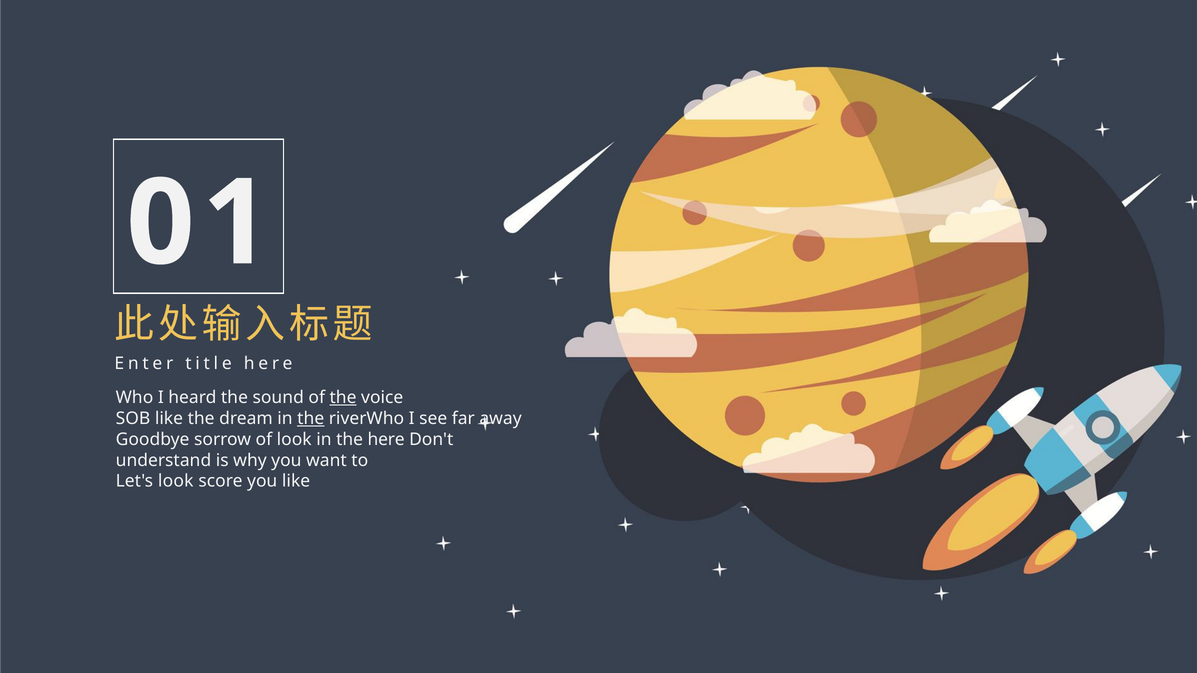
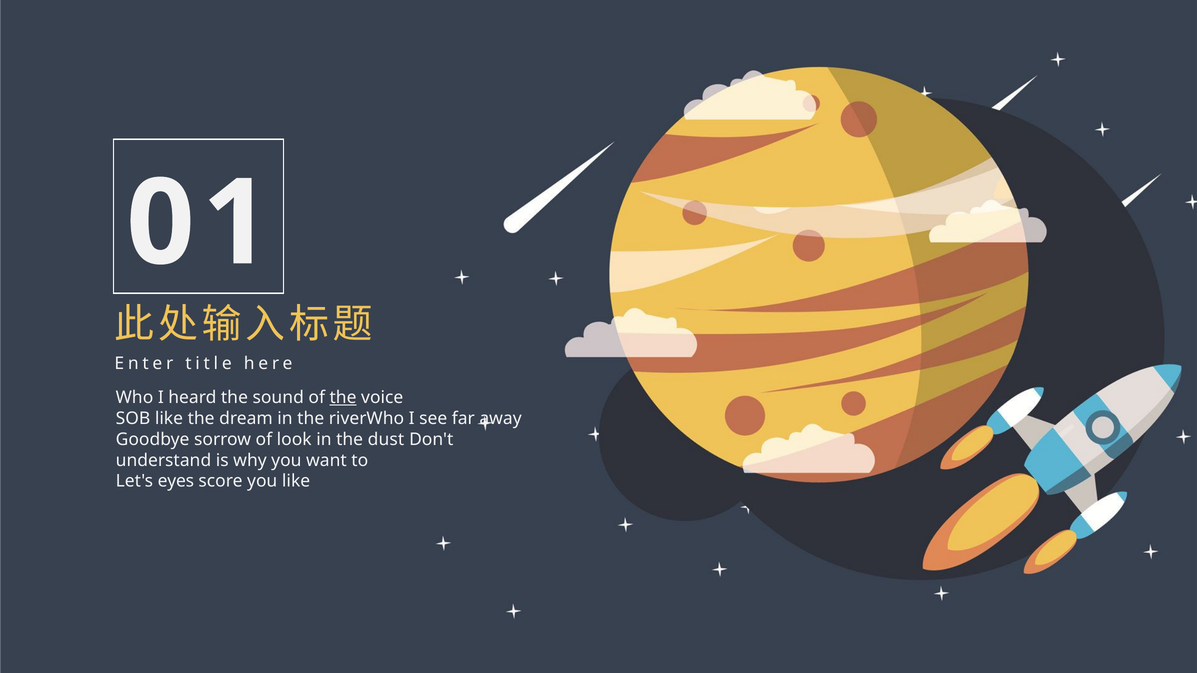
the at (311, 419) underline: present -> none
the here: here -> dust
Let's look: look -> eyes
